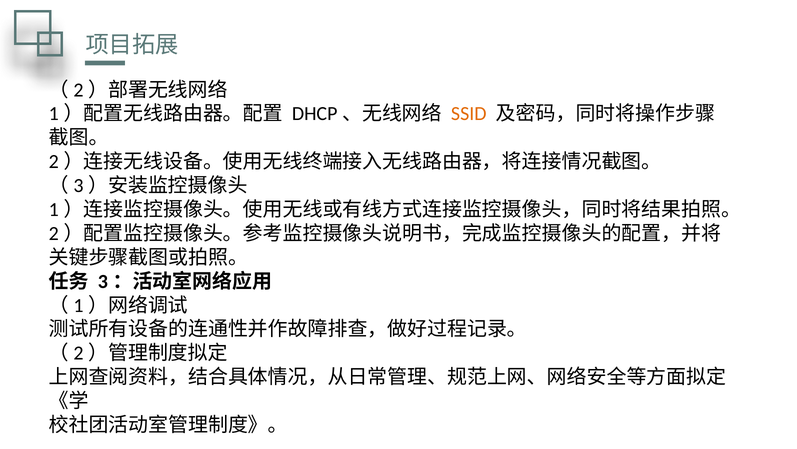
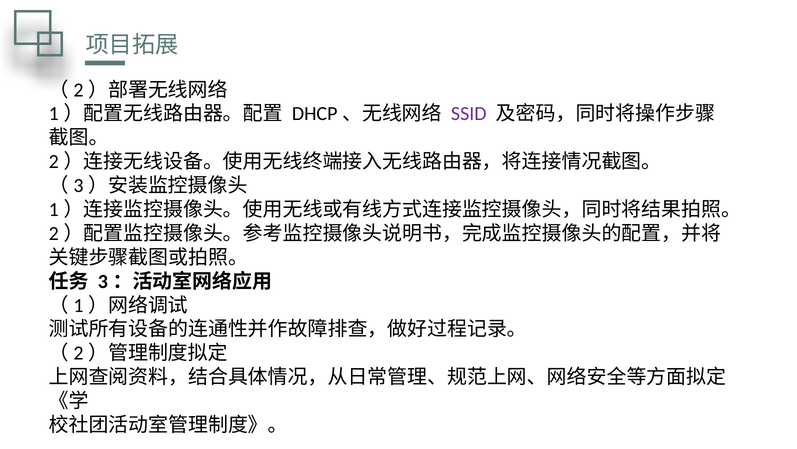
SSID colour: orange -> purple
